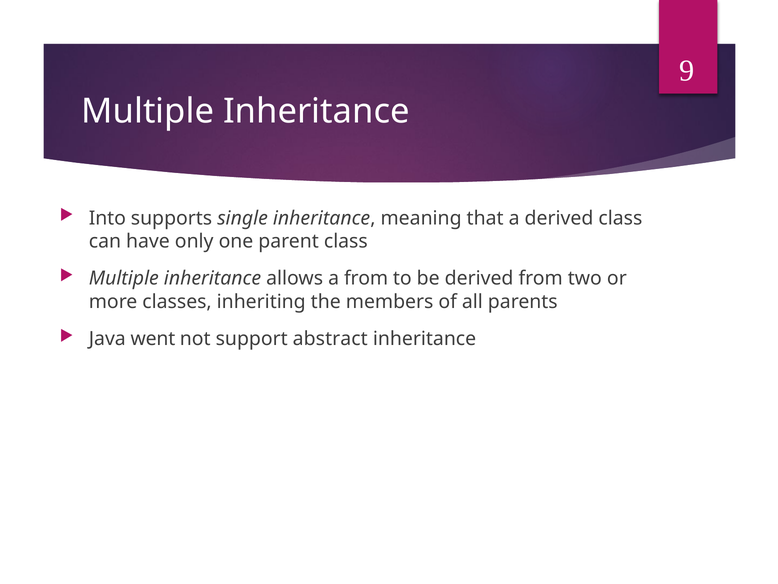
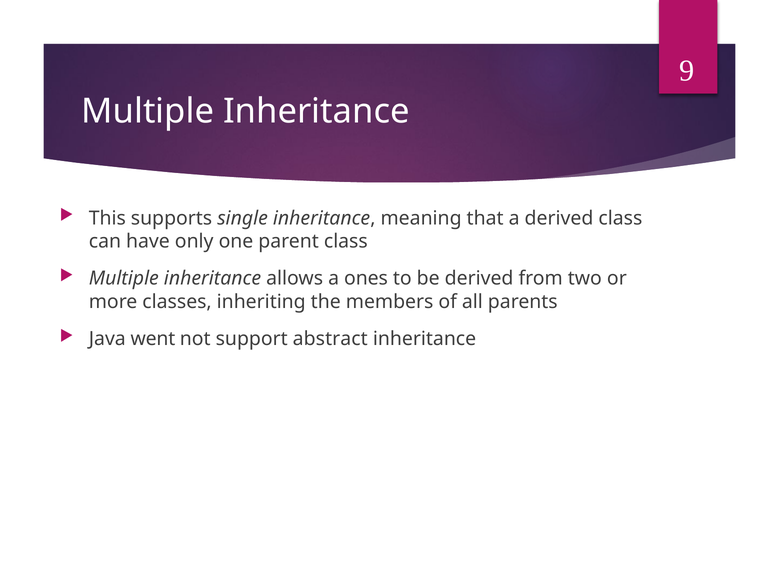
Into: Into -> This
a from: from -> ones
